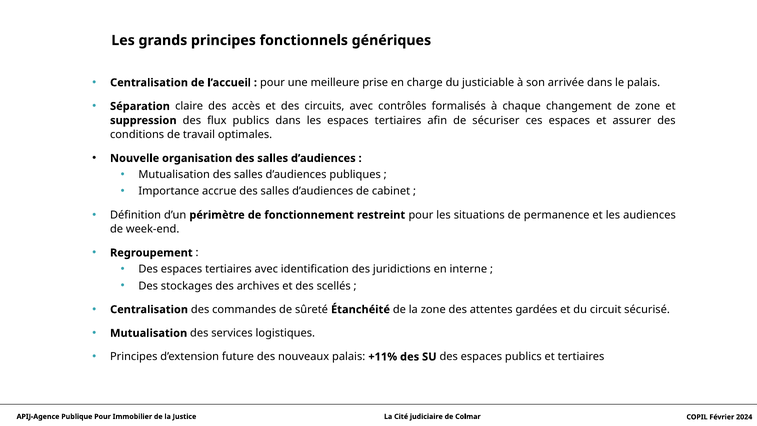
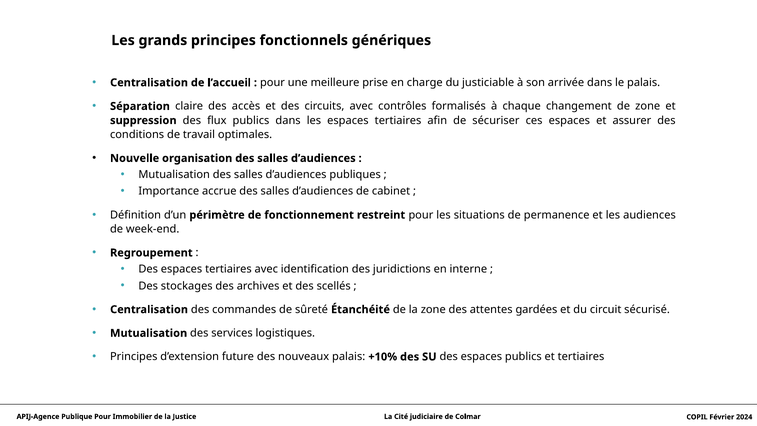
+11%: +11% -> +10%
